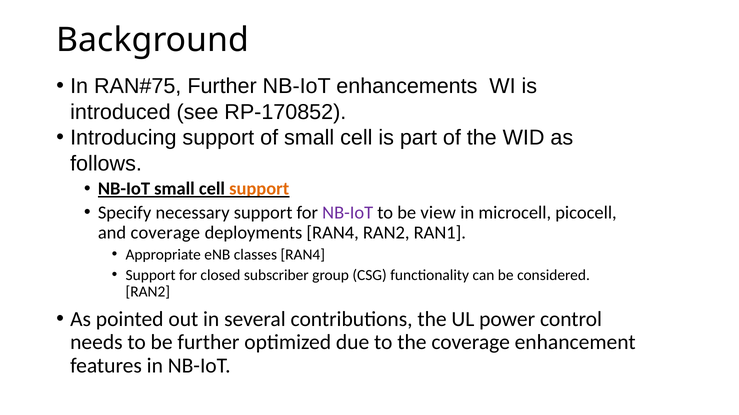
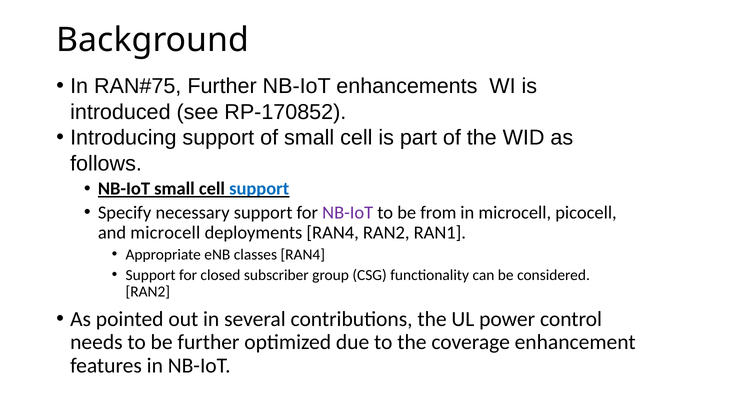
support at (259, 189) colour: orange -> blue
view: view -> from
and coverage: coverage -> microcell
